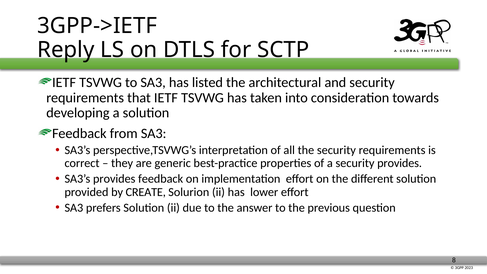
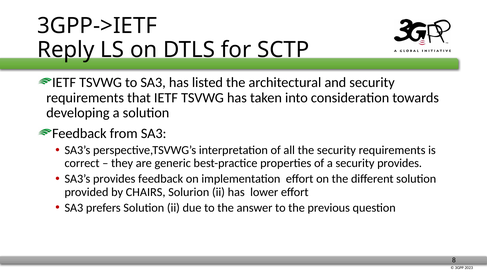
CREATE: CREATE -> CHAIRS
